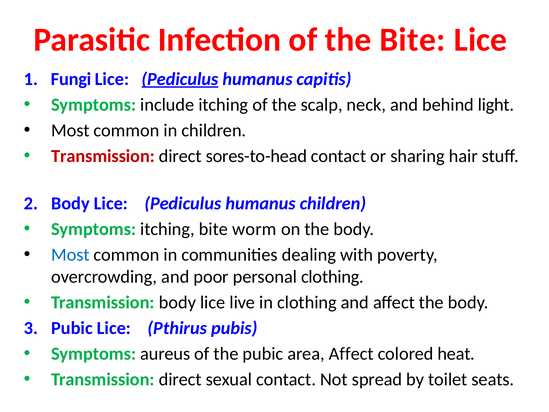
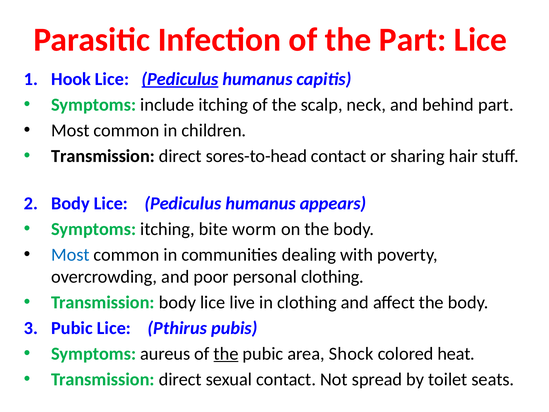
the Bite: Bite -> Part
Fungi: Fungi -> Hook
behind light: light -> part
Transmission at (103, 156) colour: red -> black
humanus children: children -> appears
the at (226, 353) underline: none -> present
area Affect: Affect -> Shock
